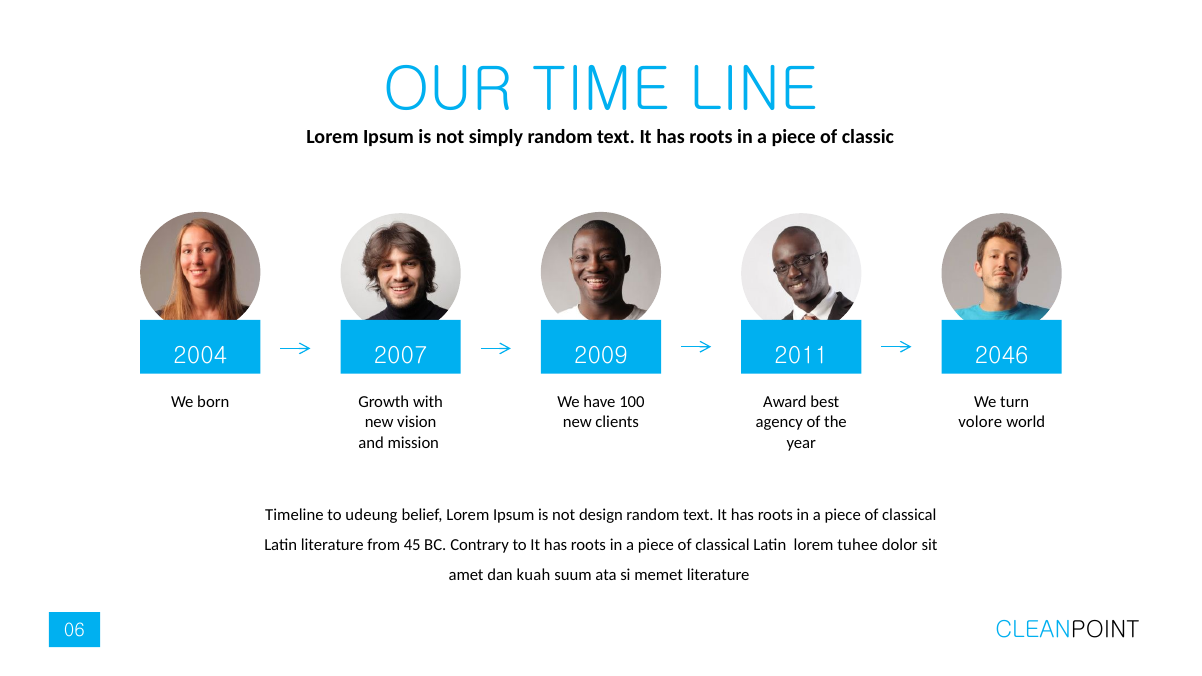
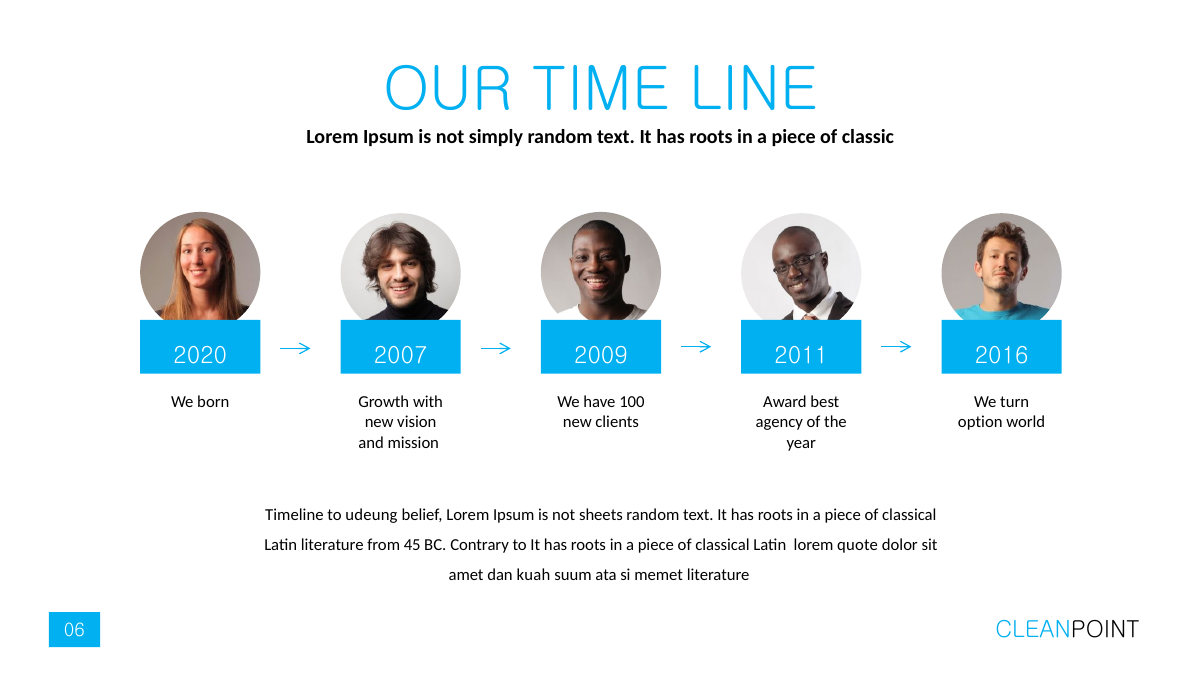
2004: 2004 -> 2020
2046: 2046 -> 2016
volore: volore -> option
design: design -> sheets
tuhee: tuhee -> quote
